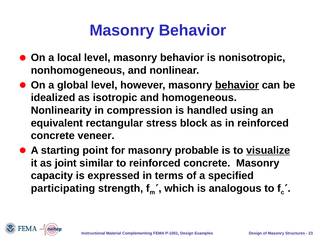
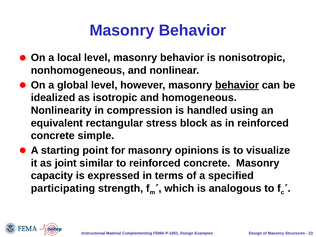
veneer: veneer -> simple
probable: probable -> opinions
visualize underline: present -> none
